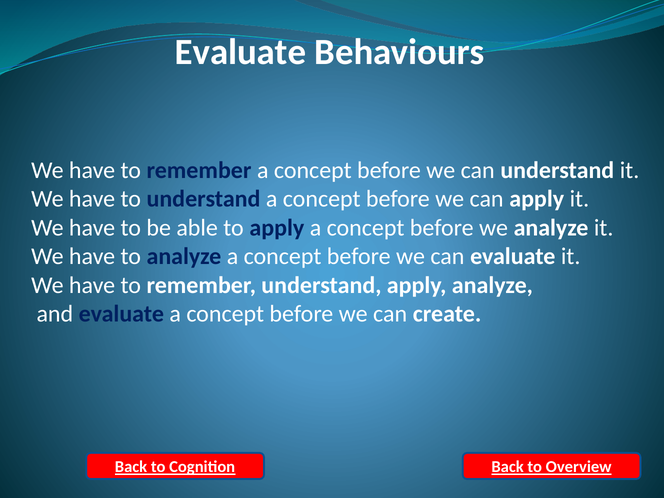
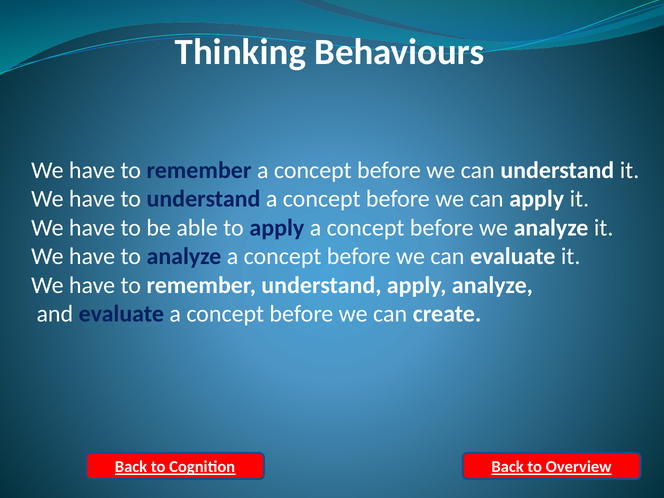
Evaluate at (240, 52): Evaluate -> Thinking
